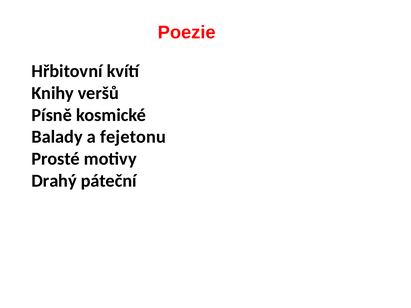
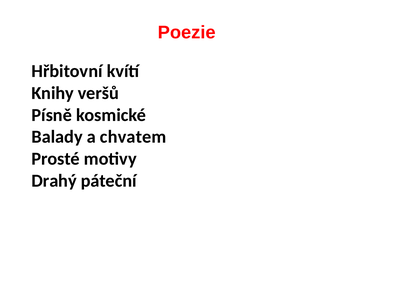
fejetonu: fejetonu -> chvatem
